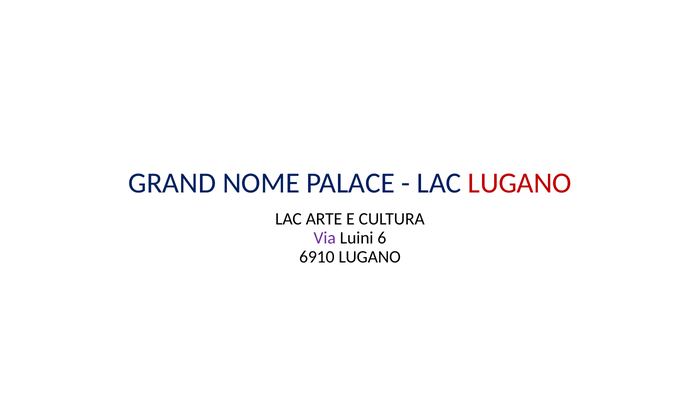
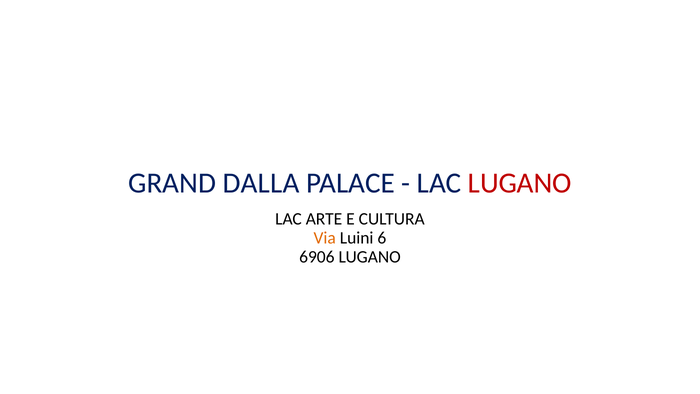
NOME: NOME -> DALLA
Via colour: purple -> orange
6910: 6910 -> 6906
